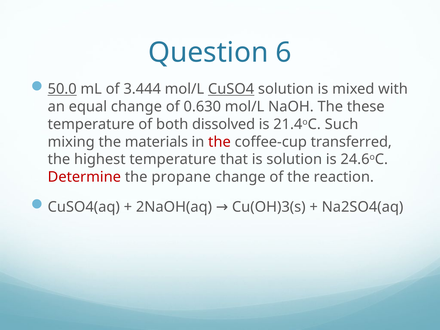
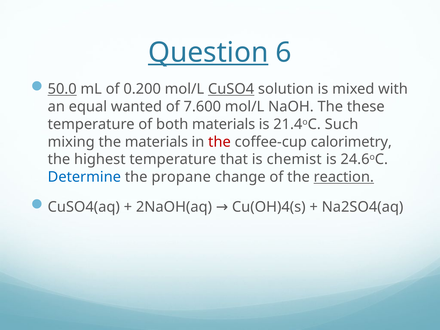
Question underline: none -> present
3.444: 3.444 -> 0.200
equal change: change -> wanted
0.630: 0.630 -> 7.600
both dissolved: dissolved -> materials
transferred: transferred -> calorimetry
is solution: solution -> chemist
Determine colour: red -> blue
reaction underline: none -> present
Cu(OH)3(s: Cu(OH)3(s -> Cu(OH)4(s
